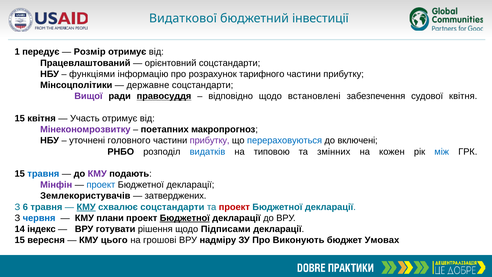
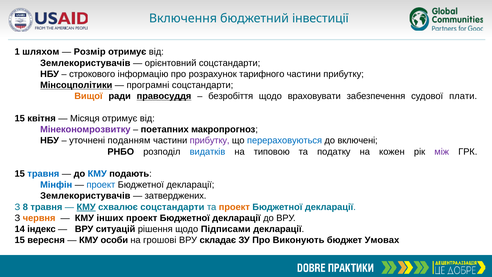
Видаткової: Видаткової -> Включення
передує: передує -> шляхом
Працевлаштований at (85, 63): Працевлаштований -> Землекористувачів
функціями: функціями -> строкового
Мінсоцполітики underline: none -> present
державне: державне -> програмні
Вищої colour: purple -> orange
відповідно: відповідно -> безробіття
встановлені: встановлені -> враховувати
судової квітня: квітня -> плати
Участь: Участь -> Місяця
головного: головного -> поданням
змінних: змінних -> податку
між colour: blue -> purple
КМУ at (97, 174) colour: purple -> blue
Мінфін colour: purple -> blue
6: 6 -> 8
проект at (234, 207) colour: red -> orange
червня colour: blue -> orange
плани: плани -> інших
Бюджетної at (185, 218) underline: present -> none
готувати: готувати -> ситуацій
цього: цього -> особи
надміру: надміру -> складає
